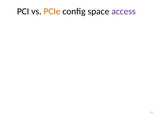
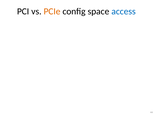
access colour: purple -> blue
